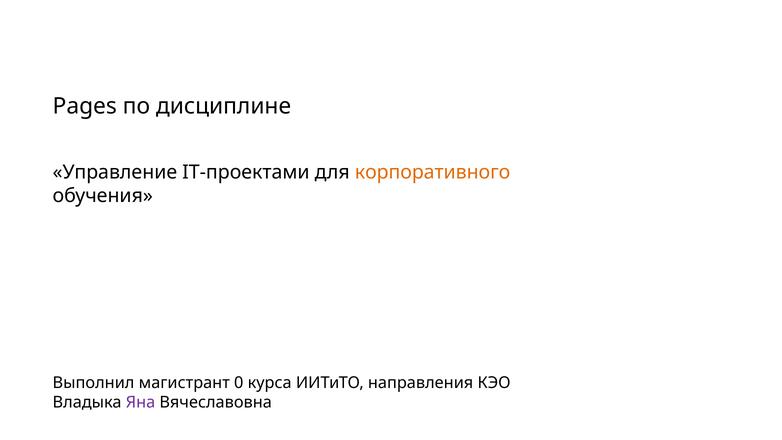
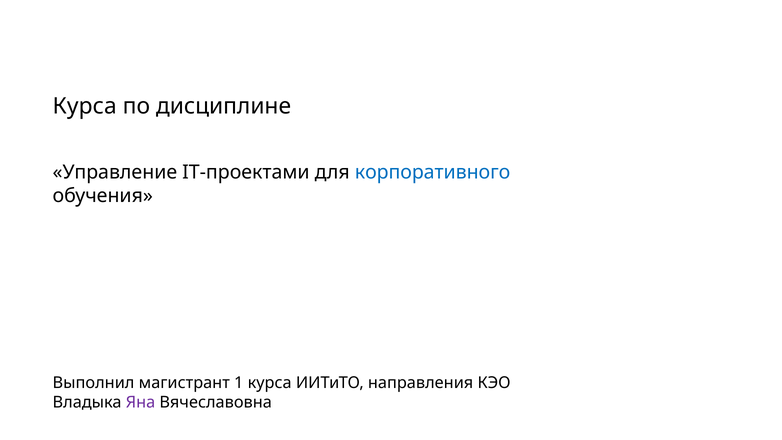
Pages at (85, 106): Pages -> Курса
корпоративного colour: orange -> blue
0: 0 -> 1
